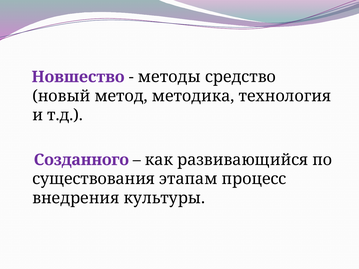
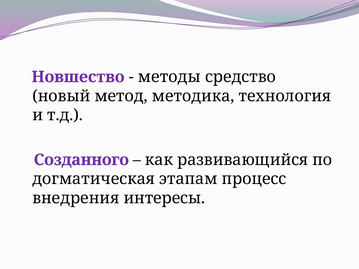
существования: существования -> догматическая
культуры: культуры -> интересы
